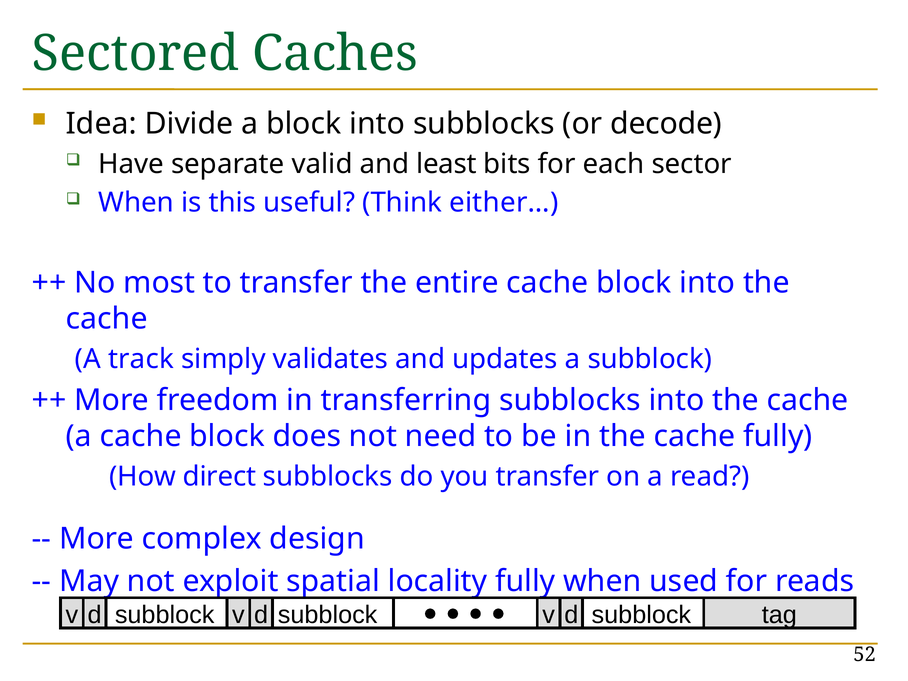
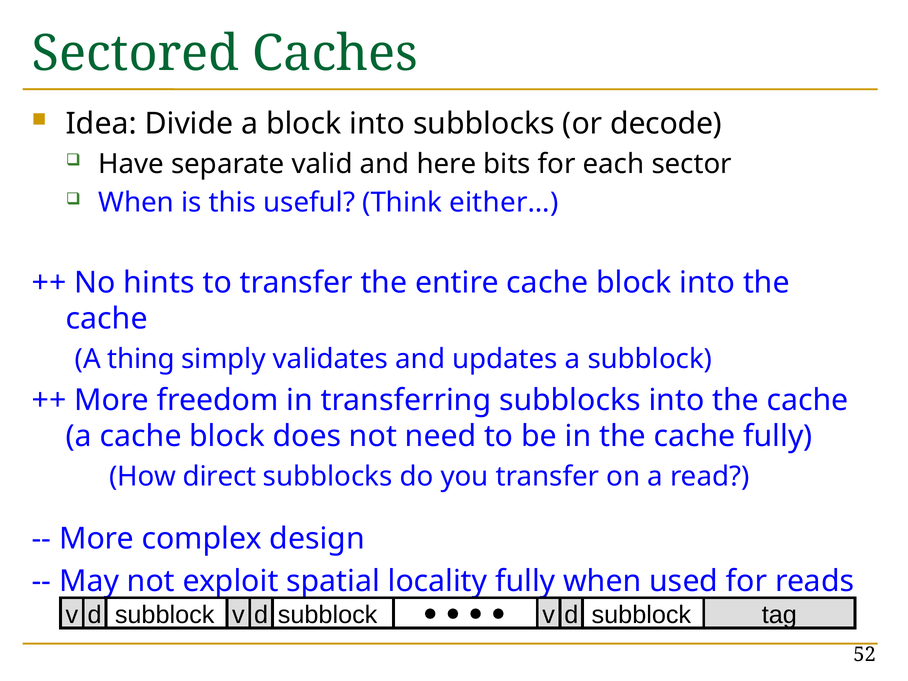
least: least -> here
most: most -> hints
track: track -> thing
